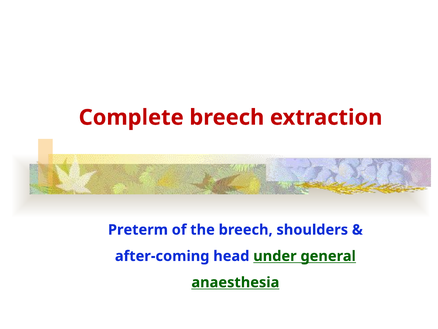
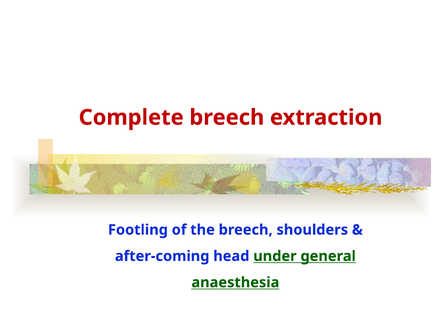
Preterm: Preterm -> Footling
